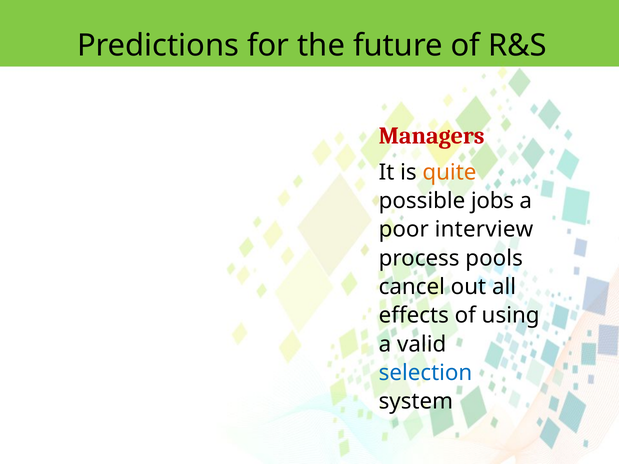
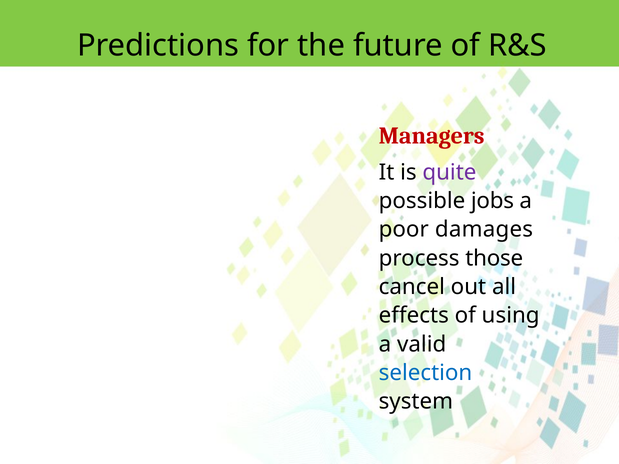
quite colour: orange -> purple
interview: interview -> damages
pools: pools -> those
